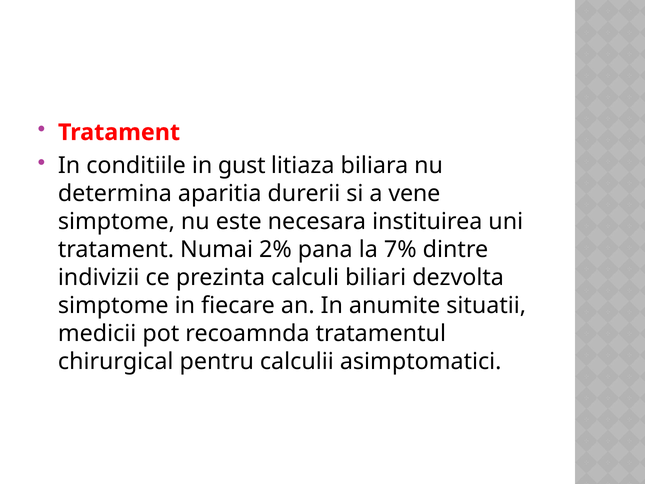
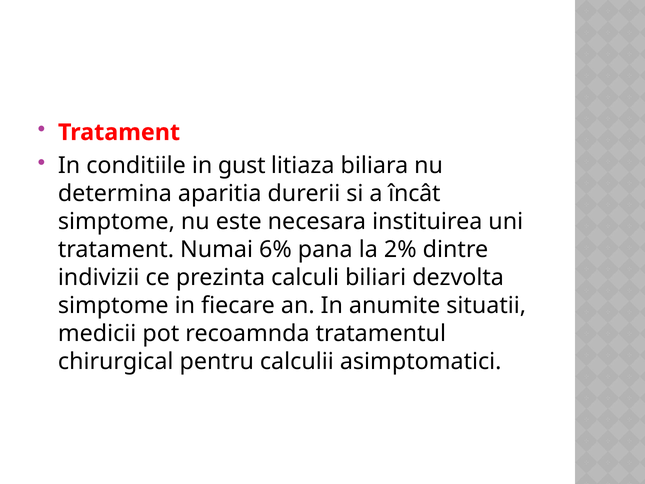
vene: vene -> încât
2%: 2% -> 6%
7%: 7% -> 2%
